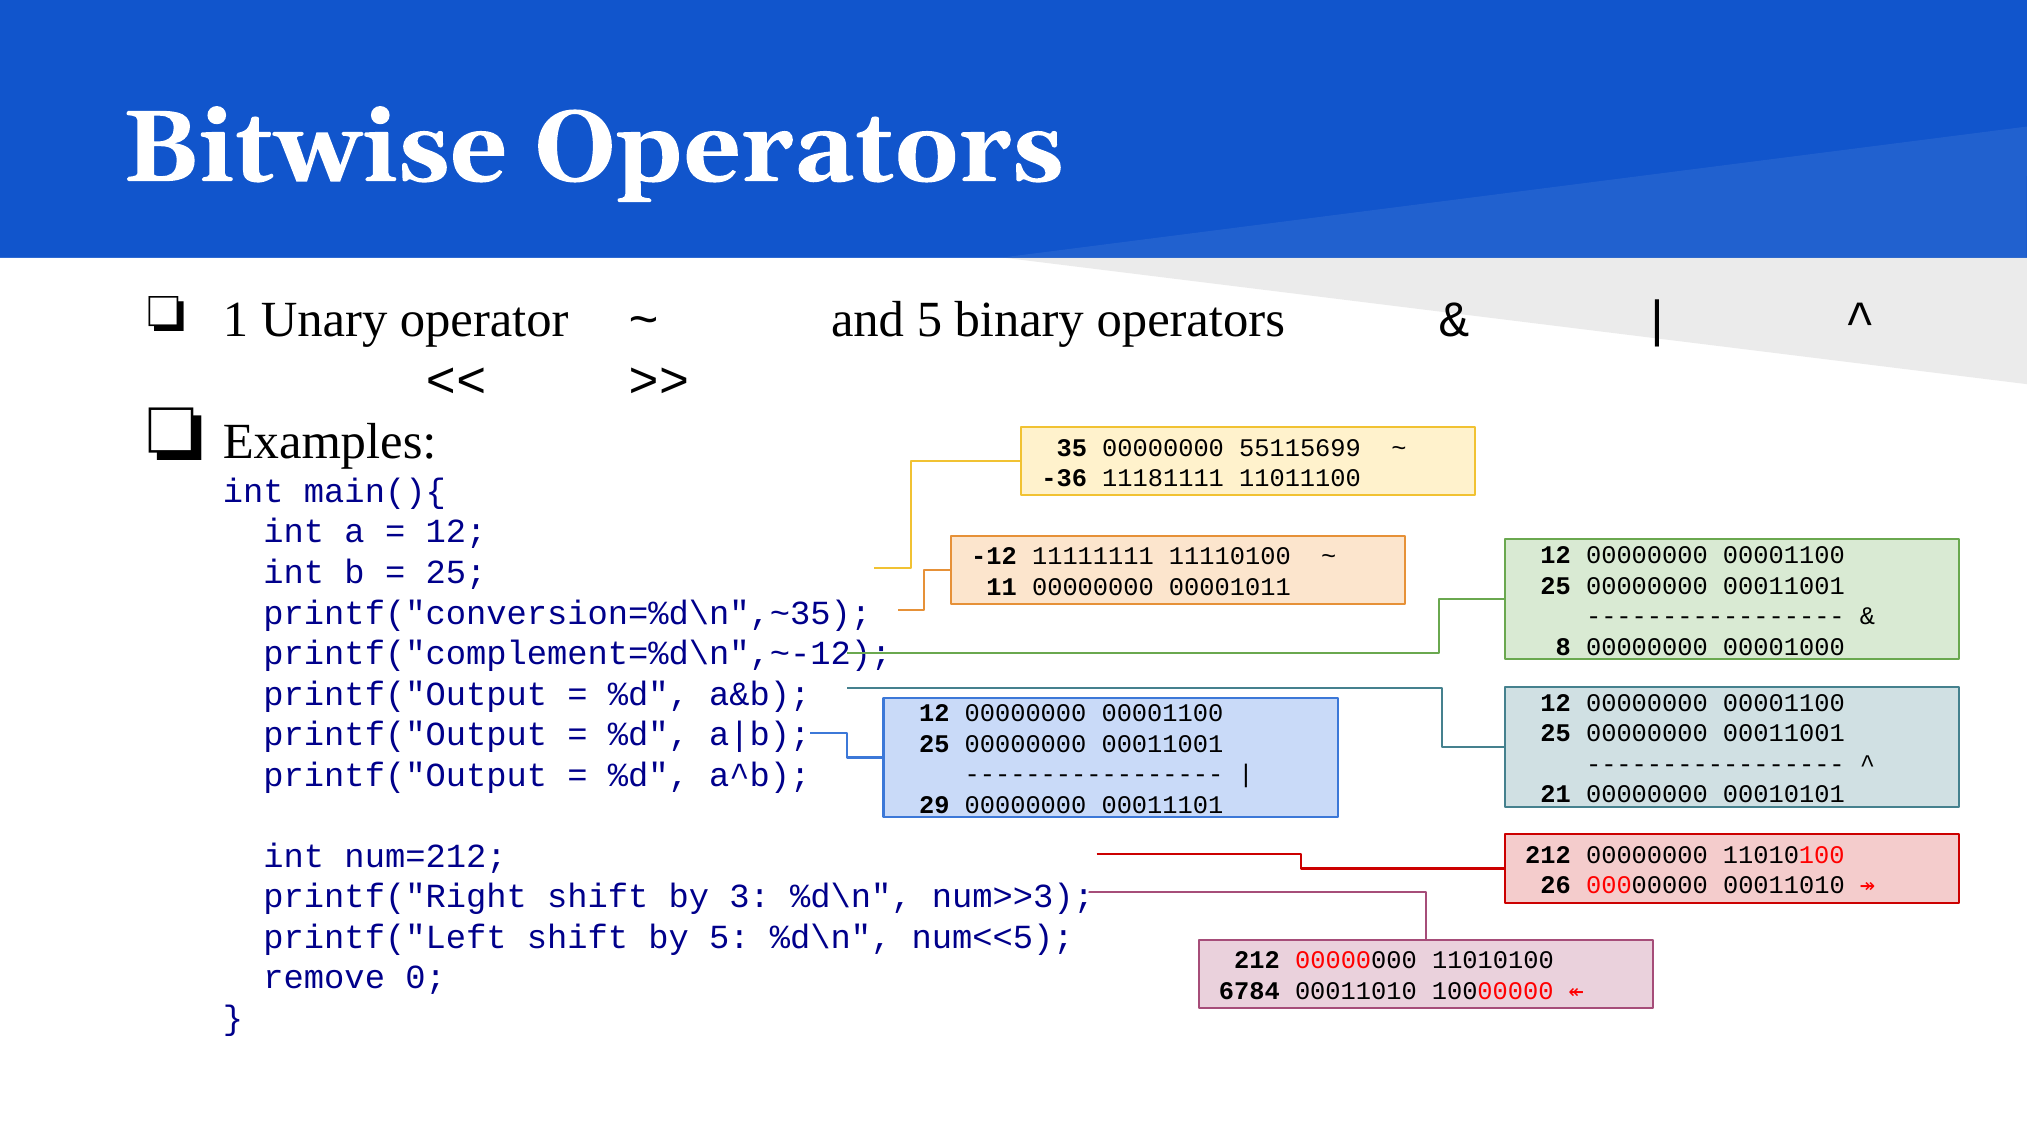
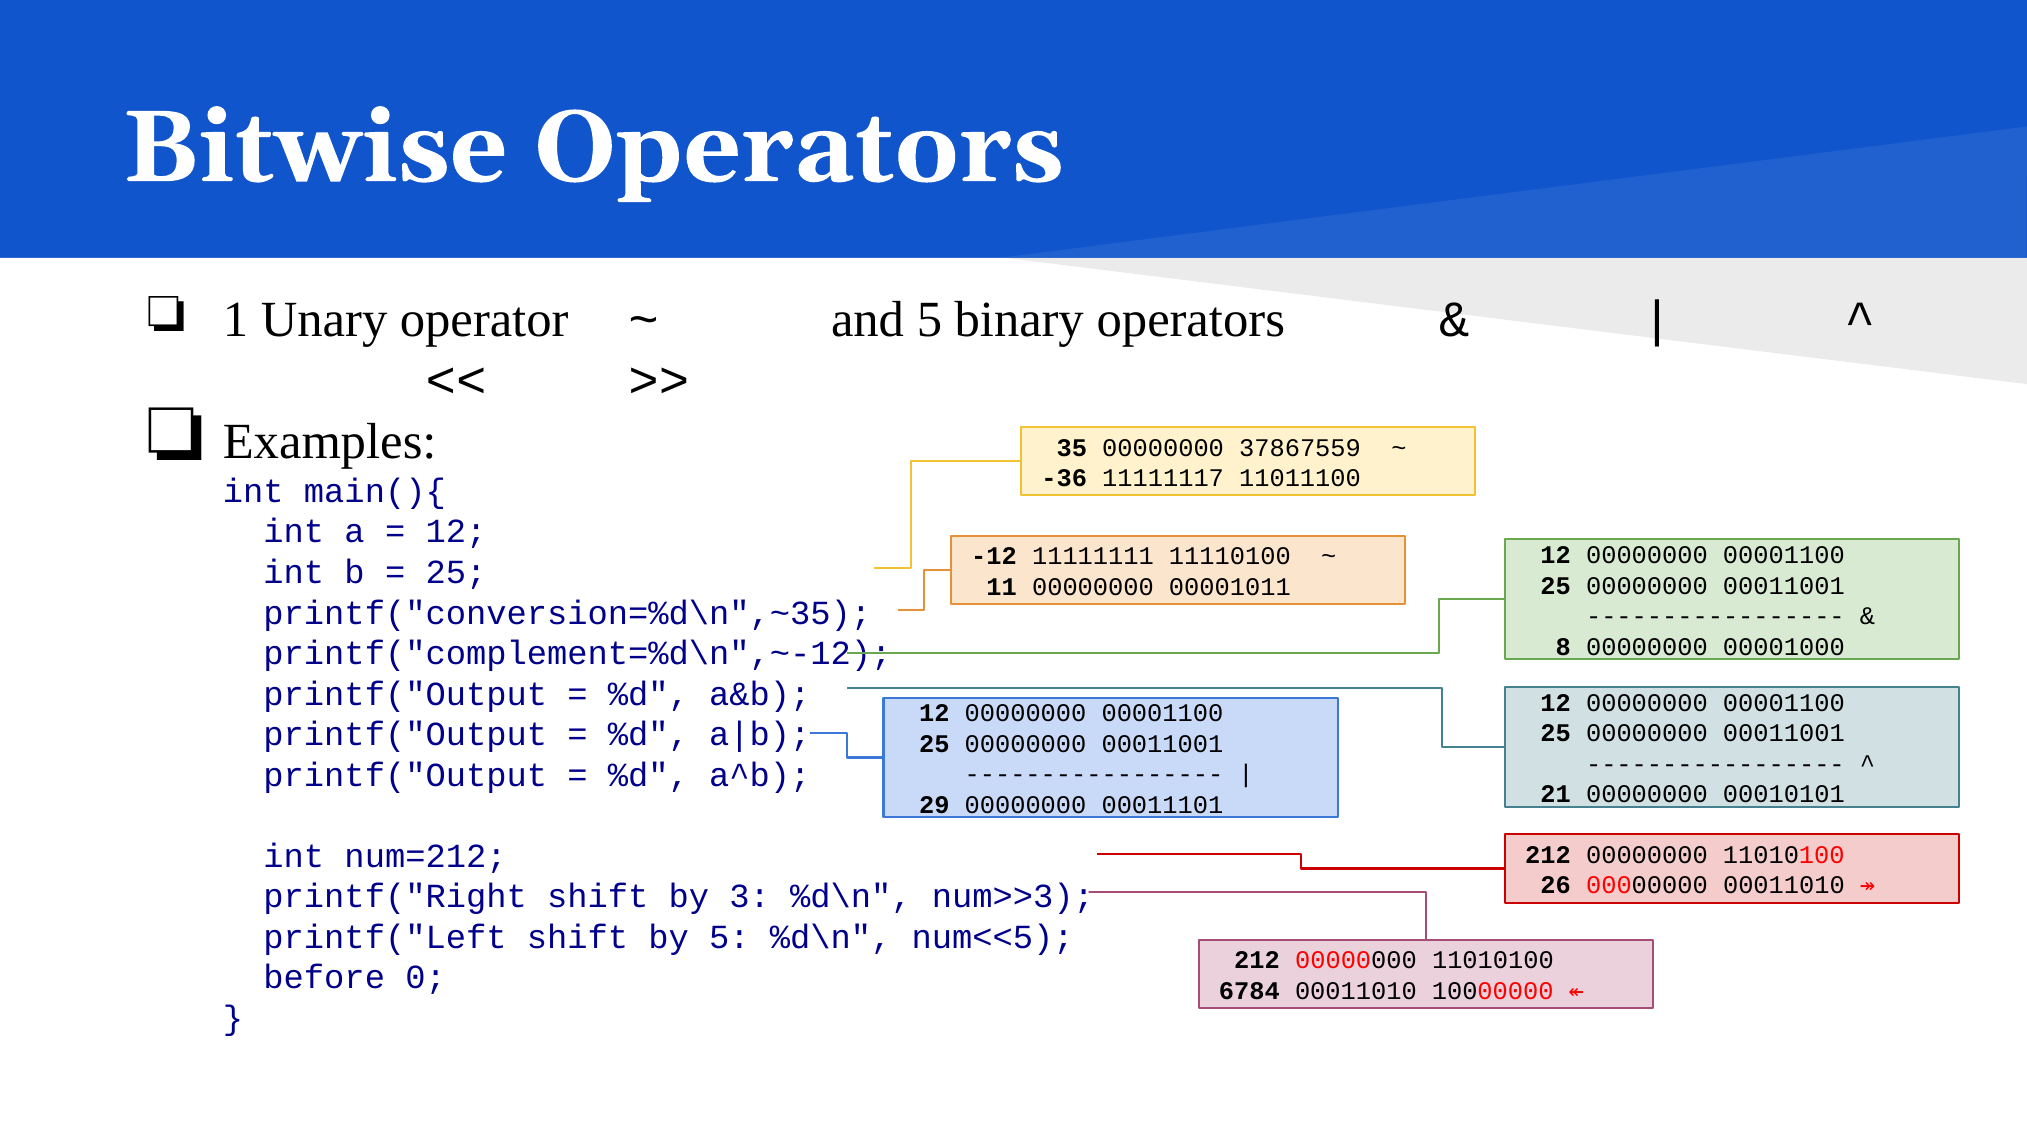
55115699: 55115699 -> 37867559
11181111: 11181111 -> 11111117
remove: remove -> before
